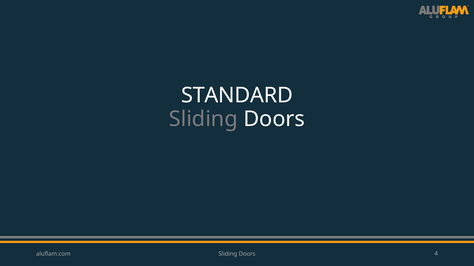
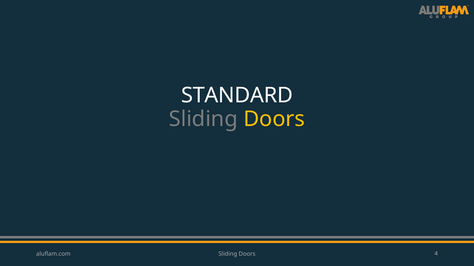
Doors at (274, 119) colour: white -> yellow
